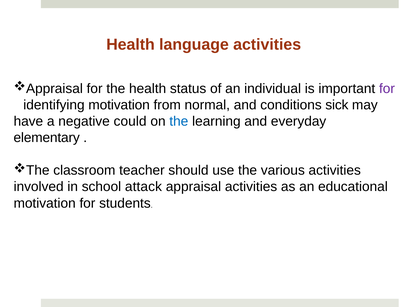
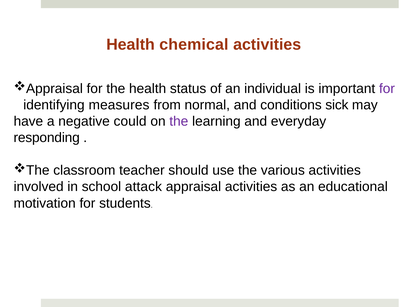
language: language -> chemical
identifying motivation: motivation -> measures
the at (179, 121) colour: blue -> purple
elementary: elementary -> responding
